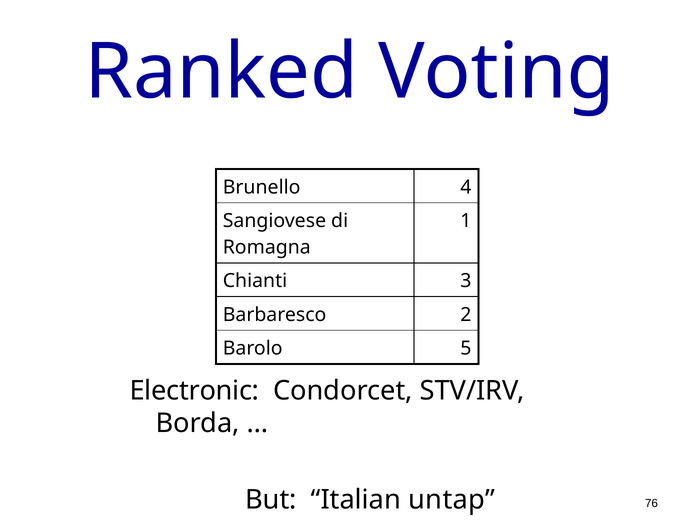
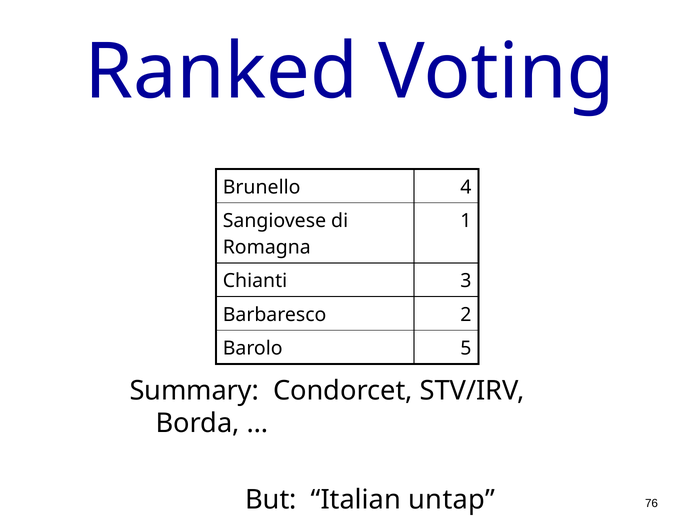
Electronic: Electronic -> Summary
